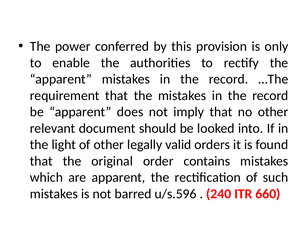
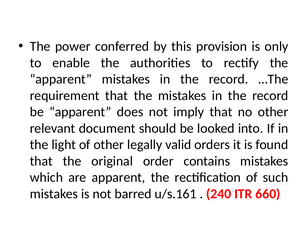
u/s.596: u/s.596 -> u/s.161
